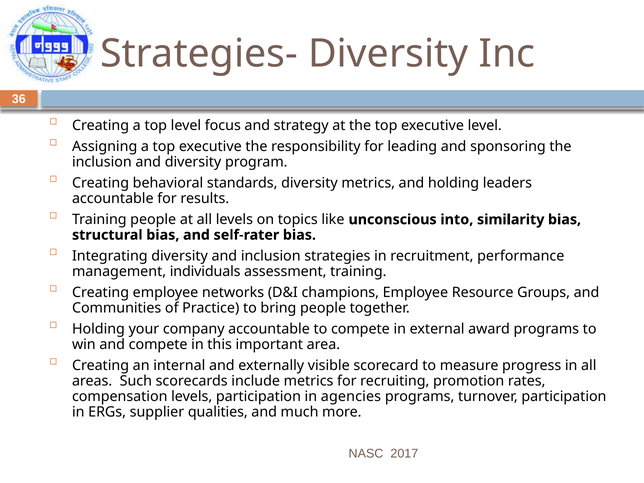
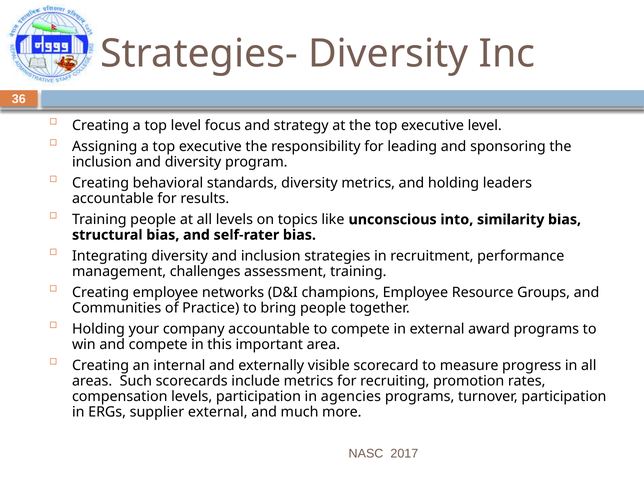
individuals: individuals -> challenges
supplier qualities: qualities -> external
